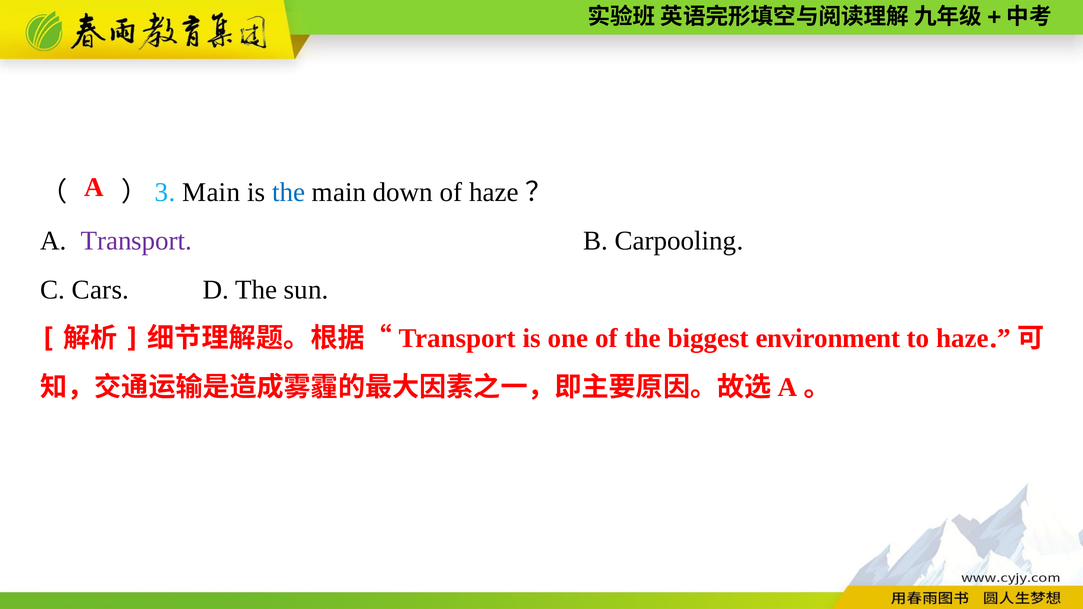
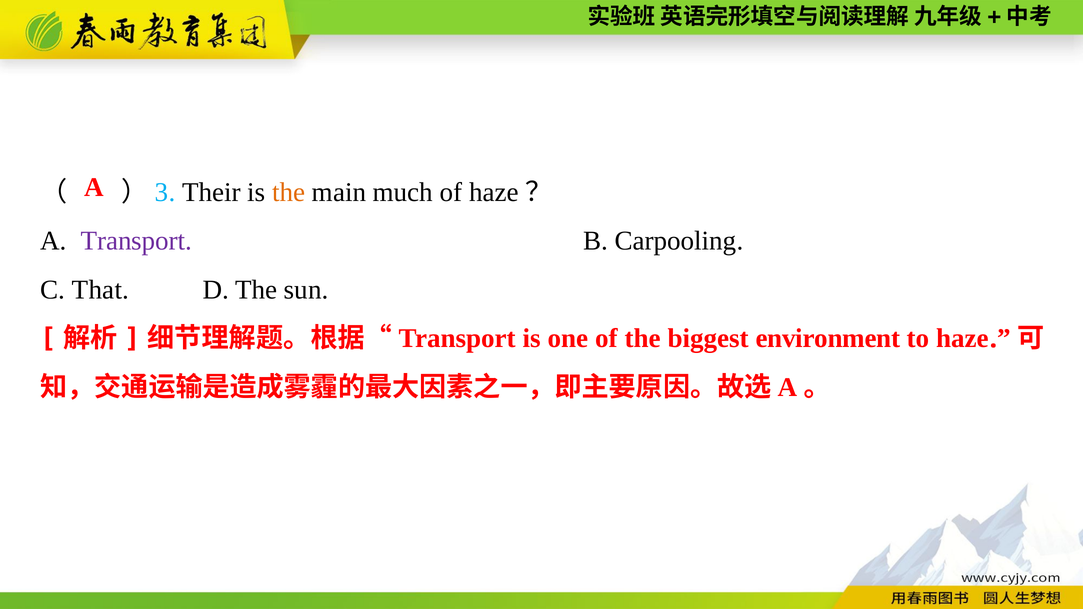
）3 Main: Main -> Their
the at (289, 192) colour: blue -> orange
down: down -> much
Cars: Cars -> That
